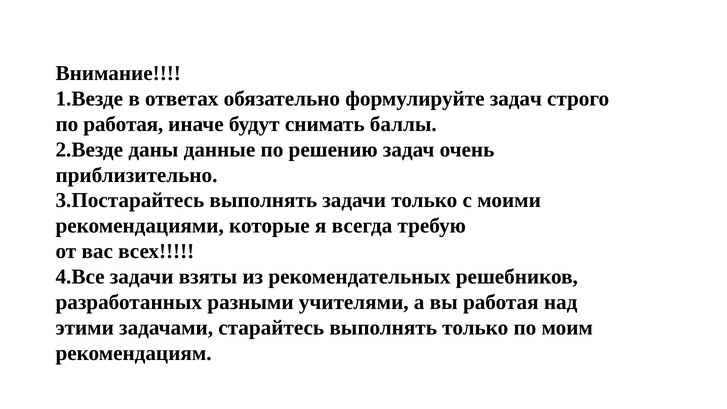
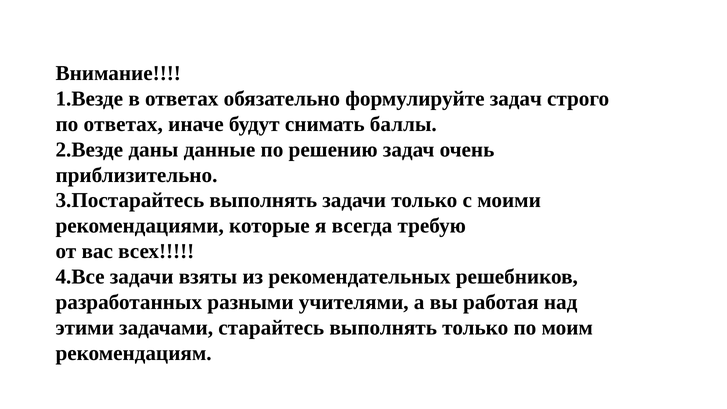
по работая: работая -> ответах
